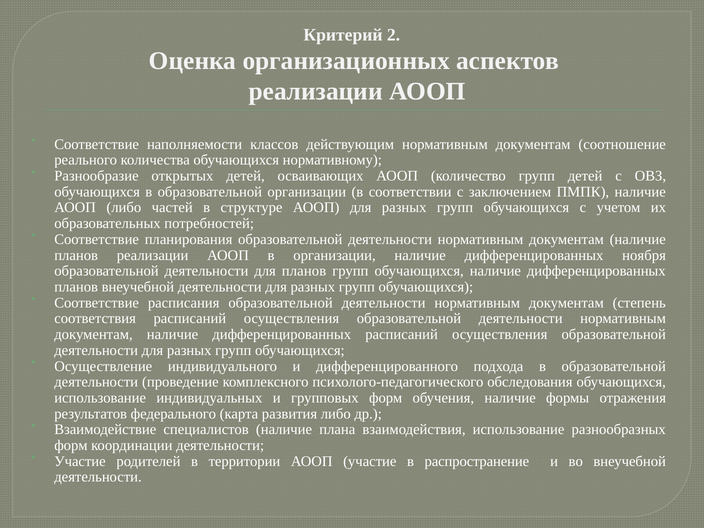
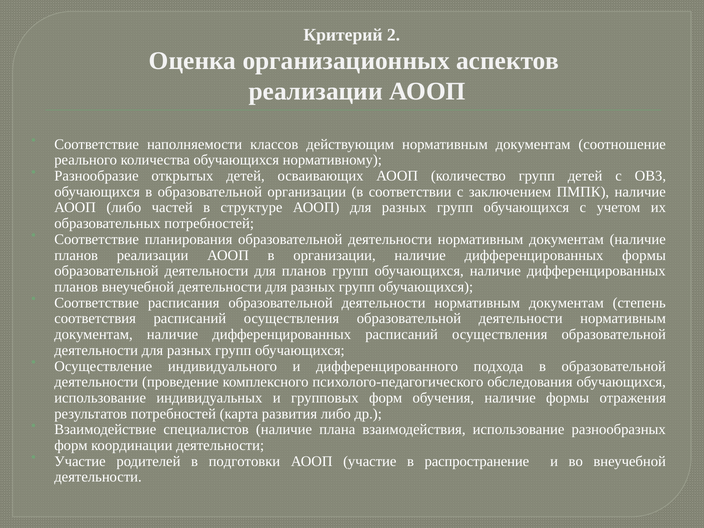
дифференцированных ноября: ноября -> формы
результатов федерального: федерального -> потребностей
территории: территории -> подготовки
